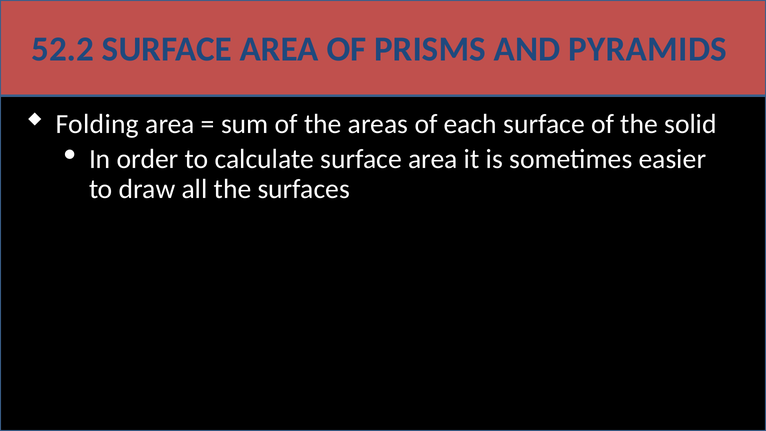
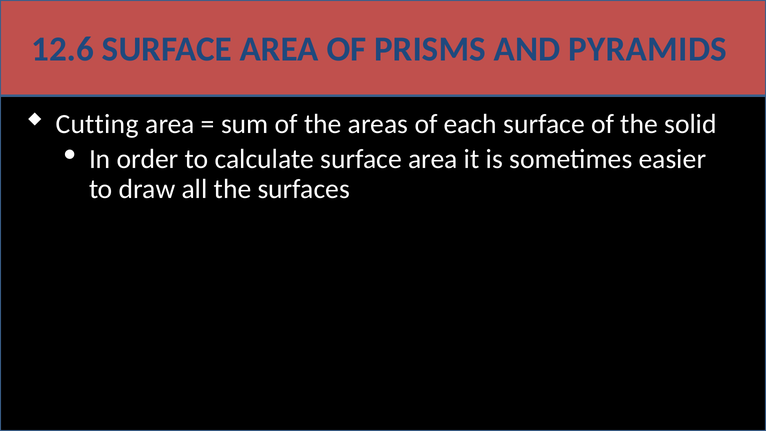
52.2: 52.2 -> 12.6
Folding: Folding -> Cutting
